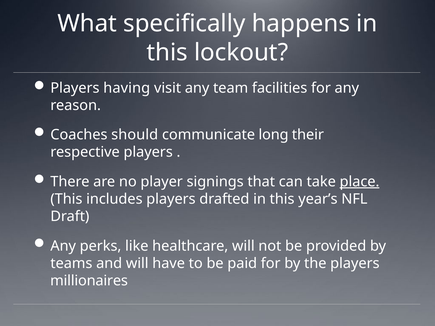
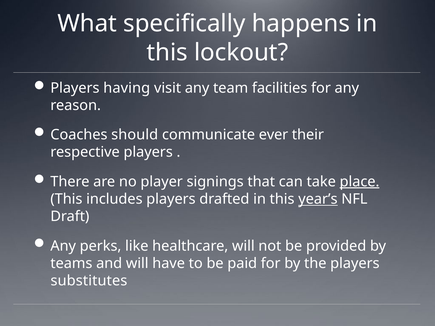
long: long -> ever
year’s underline: none -> present
millionaires: millionaires -> substitutes
